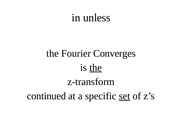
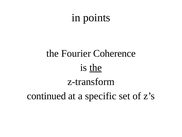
unless: unless -> points
Converges: Converges -> Coherence
set underline: present -> none
